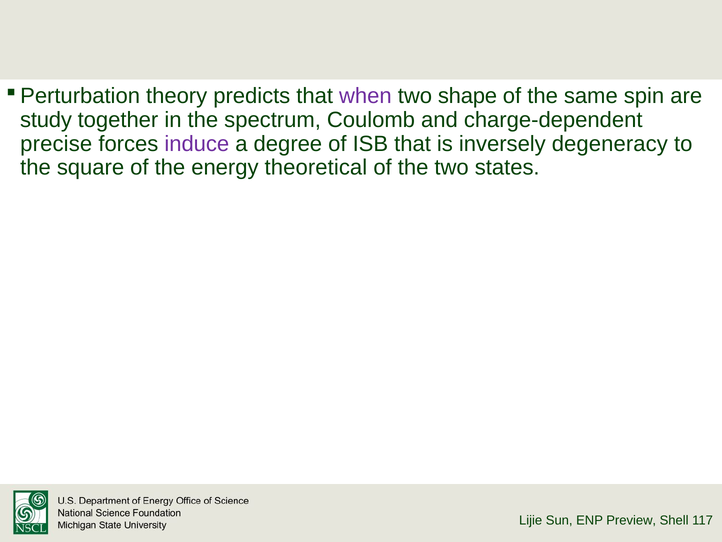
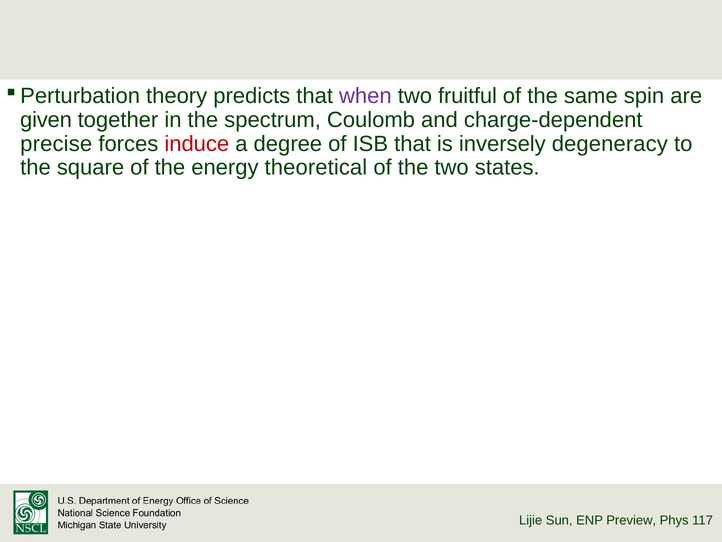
shape: shape -> fruitful
study: study -> given
induce colour: purple -> red
Shell: Shell -> Phys
